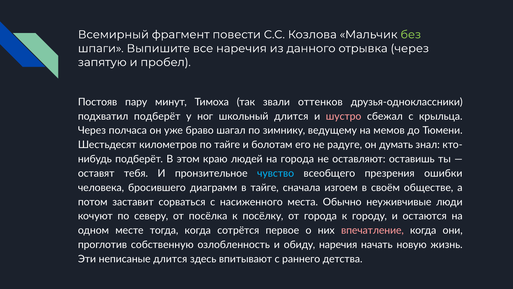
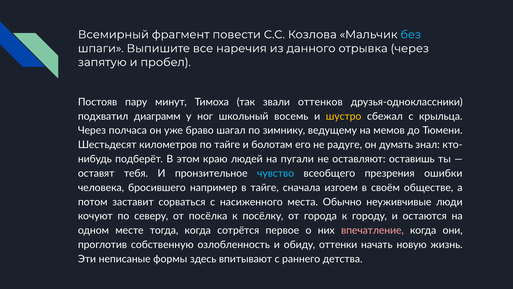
без colour: light green -> light blue
подхватил подберёт: подберёт -> диаграмм
школьный длится: длится -> восемь
шустро colour: pink -> yellow
на города: города -> пугали
диаграмм: диаграмм -> например
обиду наречия: наречия -> оттенки
неписаные длится: длится -> формы
